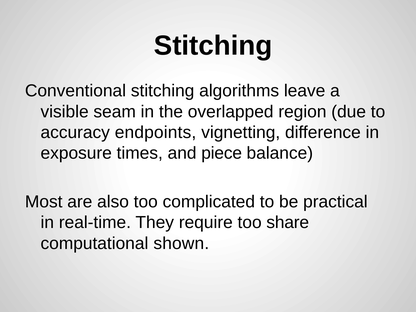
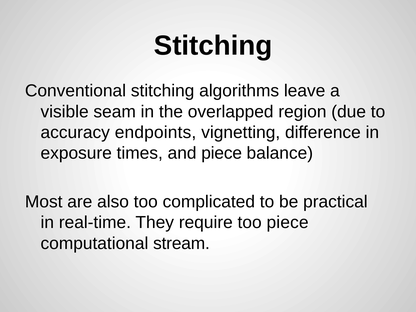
too share: share -> piece
shown: shown -> stream
